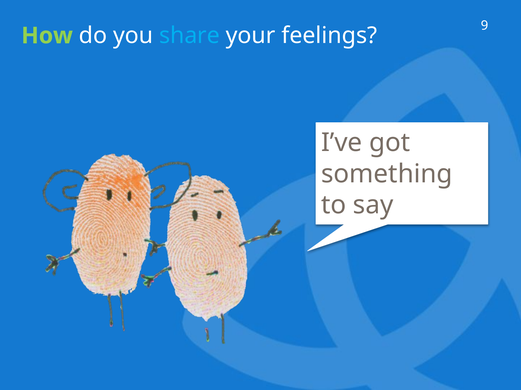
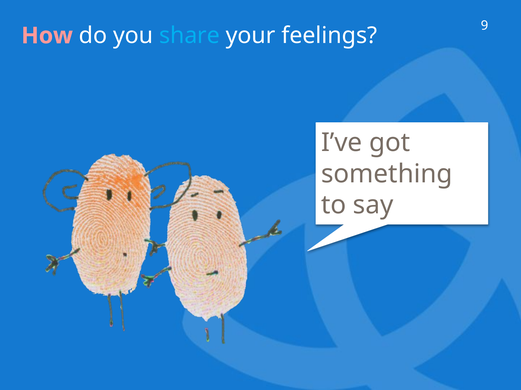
How colour: light green -> pink
